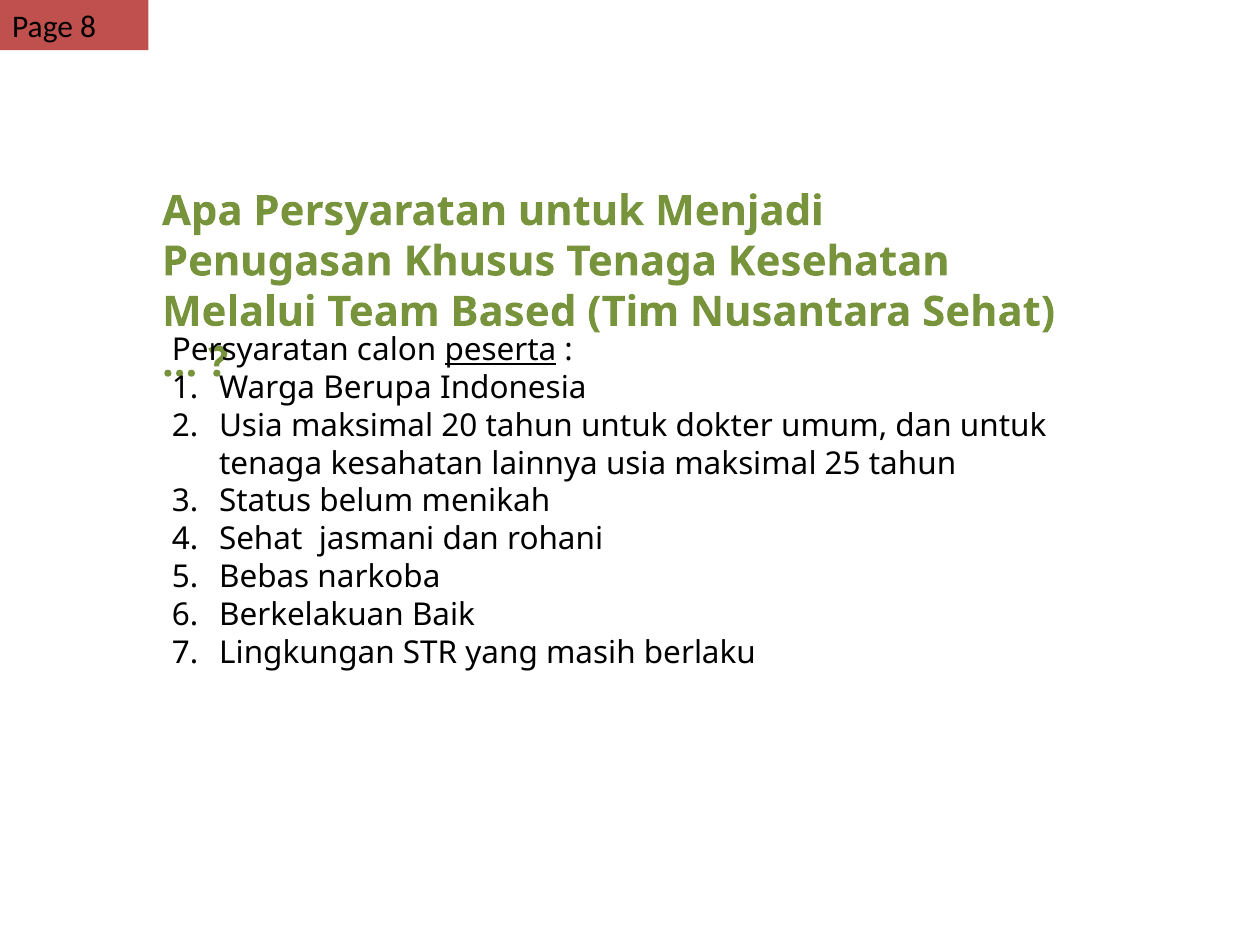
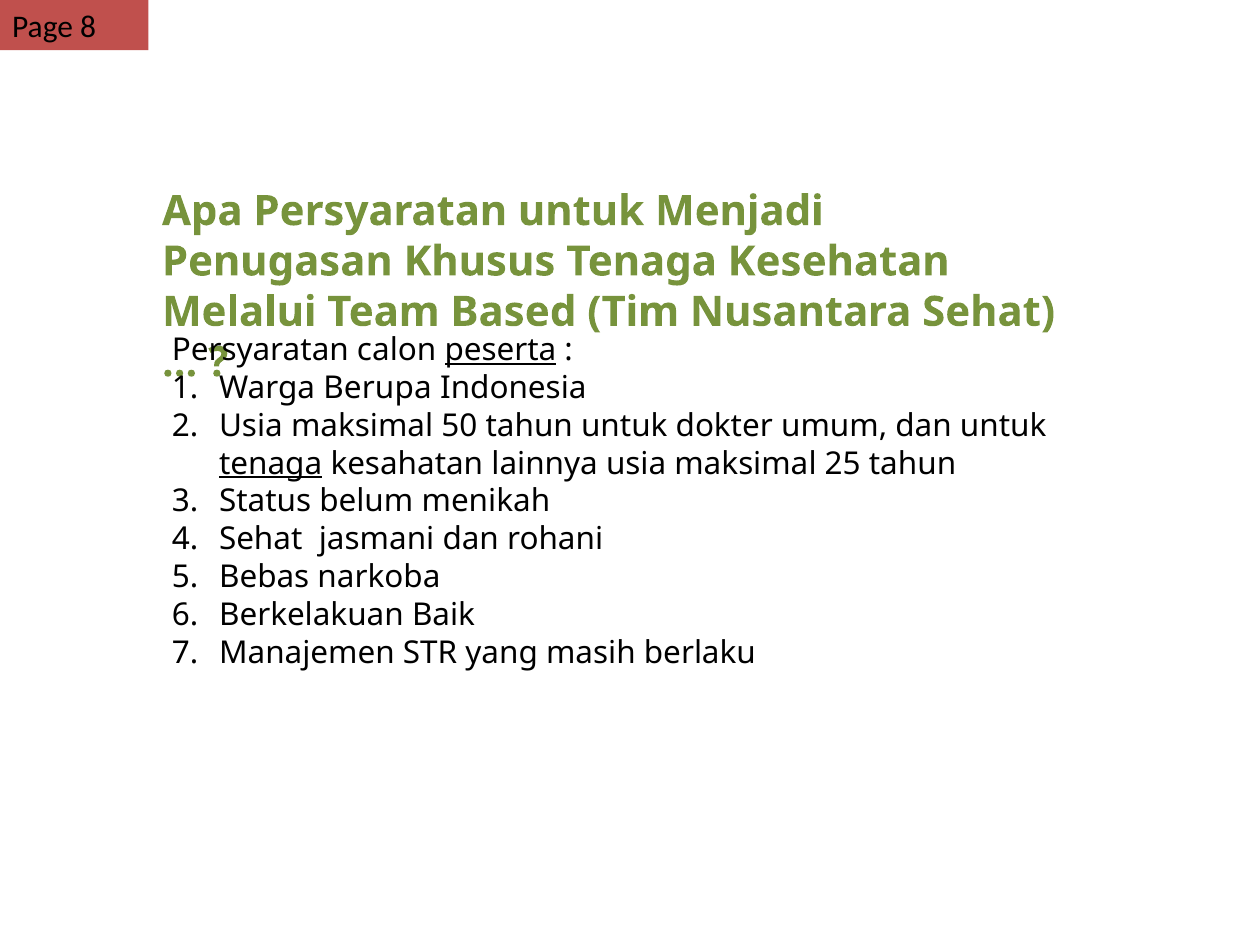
20: 20 -> 50
tenaga at (271, 464) underline: none -> present
Lingkungan: Lingkungan -> Manajemen
